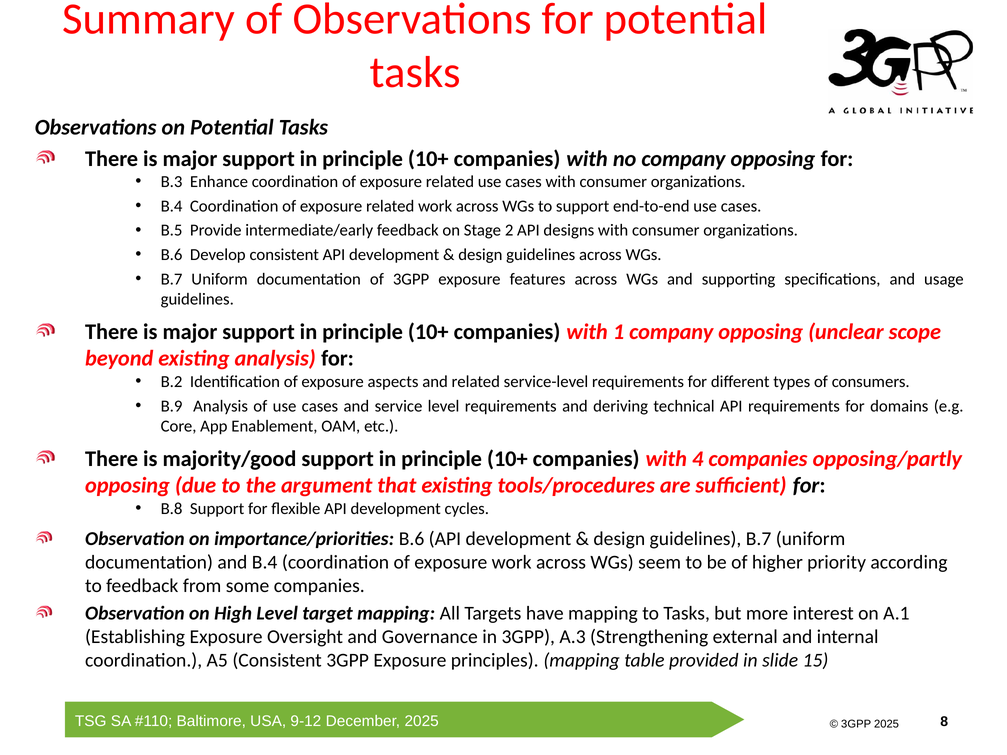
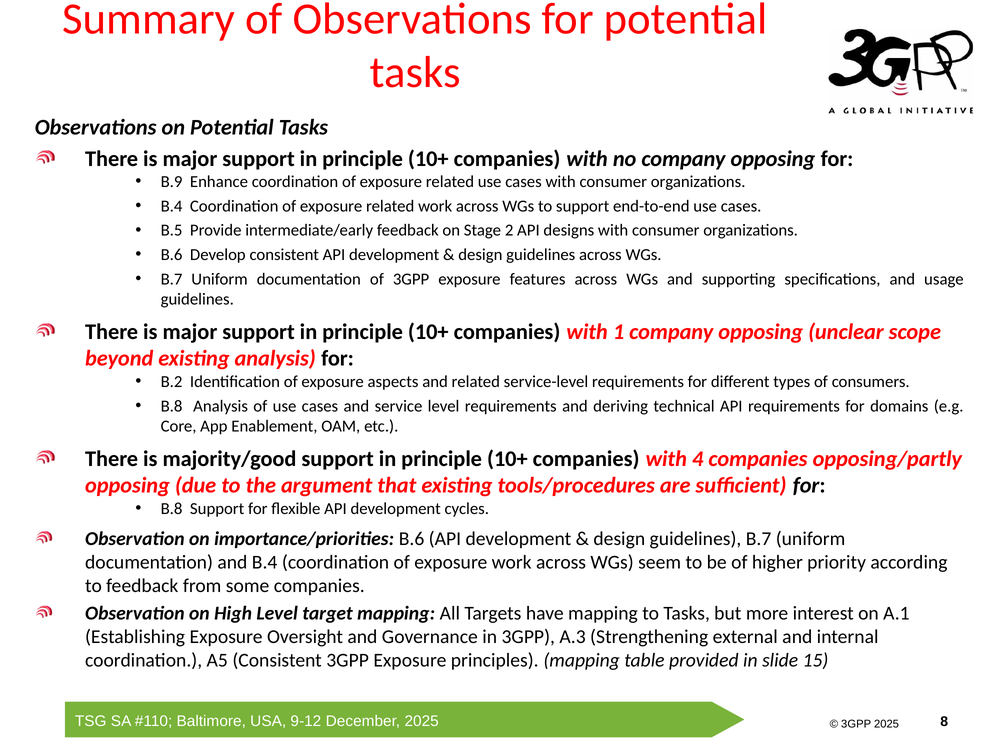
B.3: B.3 -> B.9
B.9 at (172, 406): B.9 -> B.8
